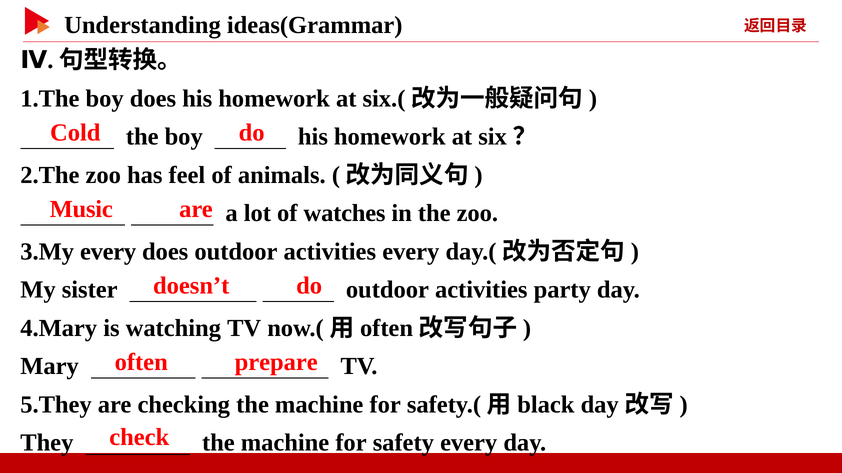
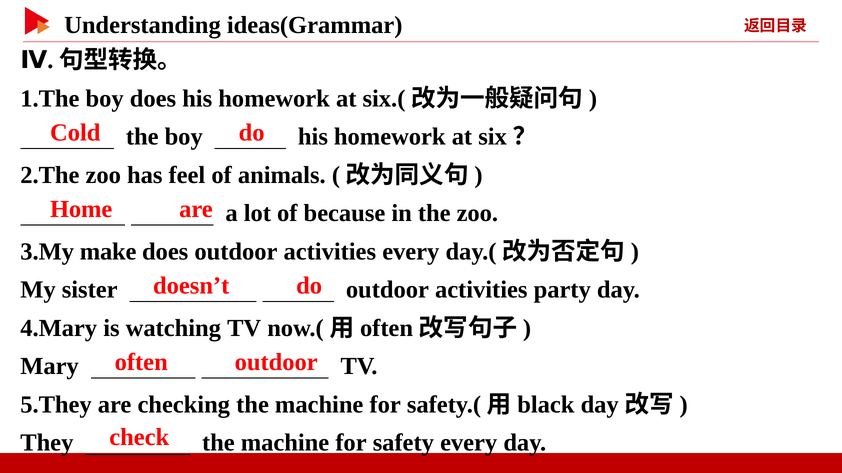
Music: Music -> Home
watches: watches -> because
3.My every: every -> make
often prepare: prepare -> outdoor
